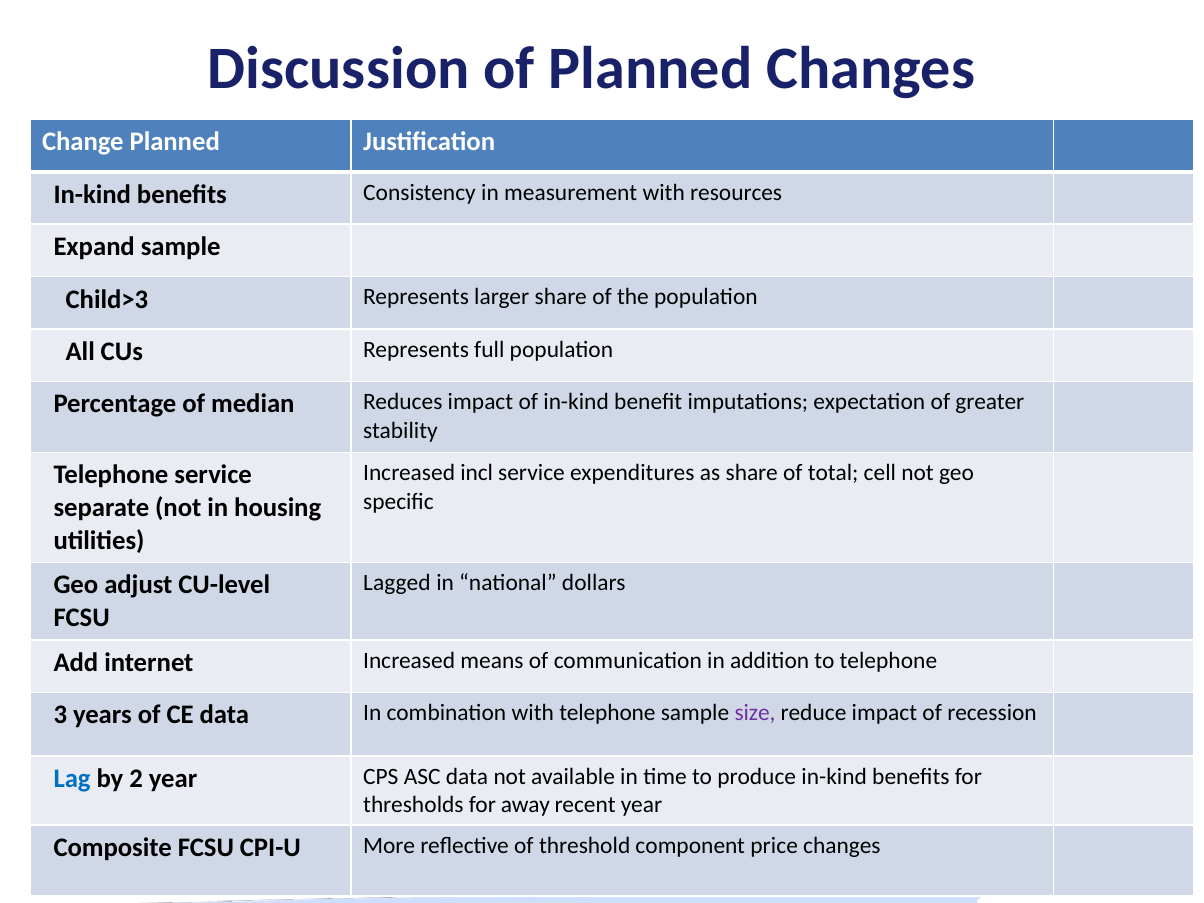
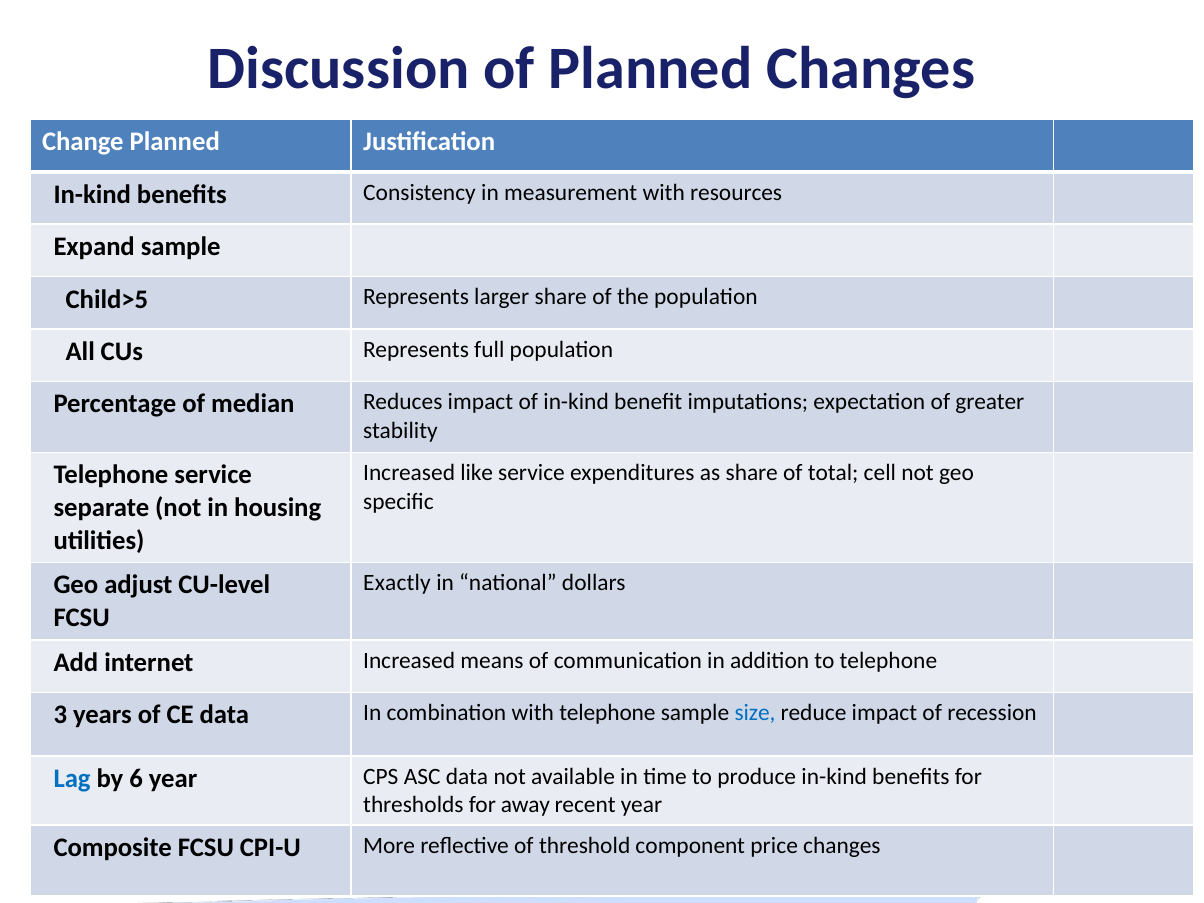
Child>3: Child>3 -> Child>5
incl: incl -> like
Lagged: Lagged -> Exactly
size colour: purple -> blue
2: 2 -> 6
